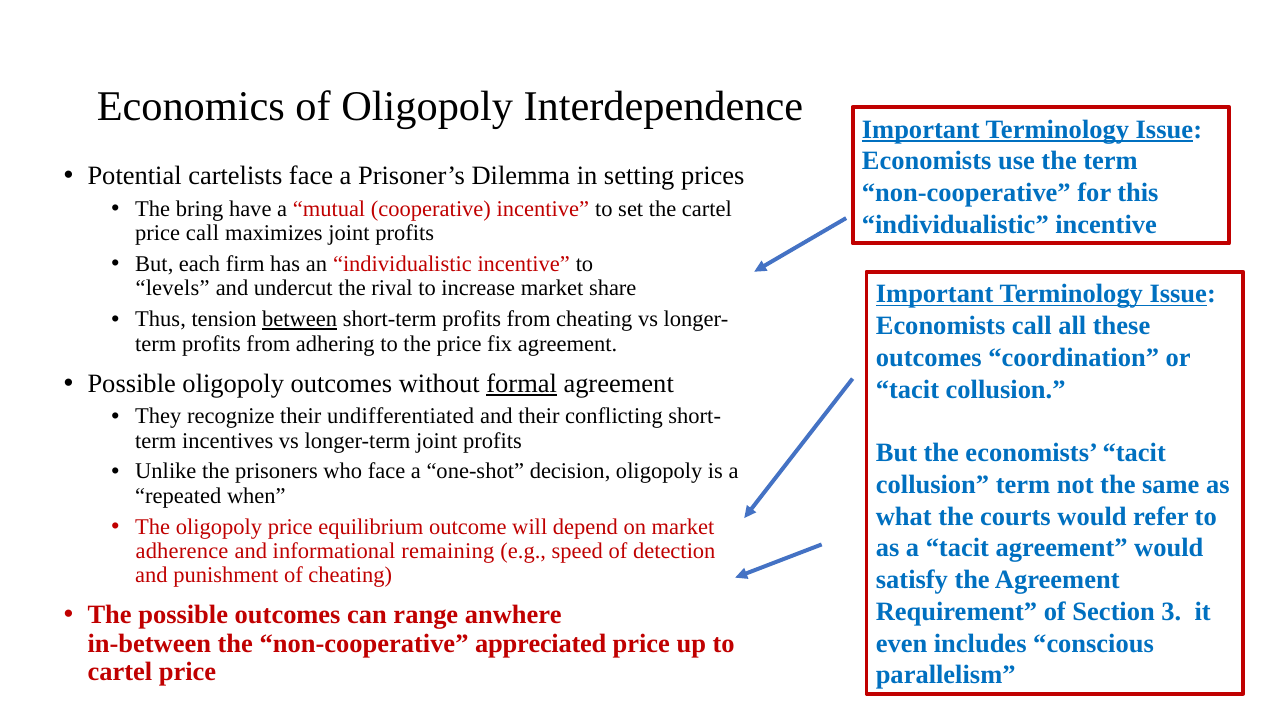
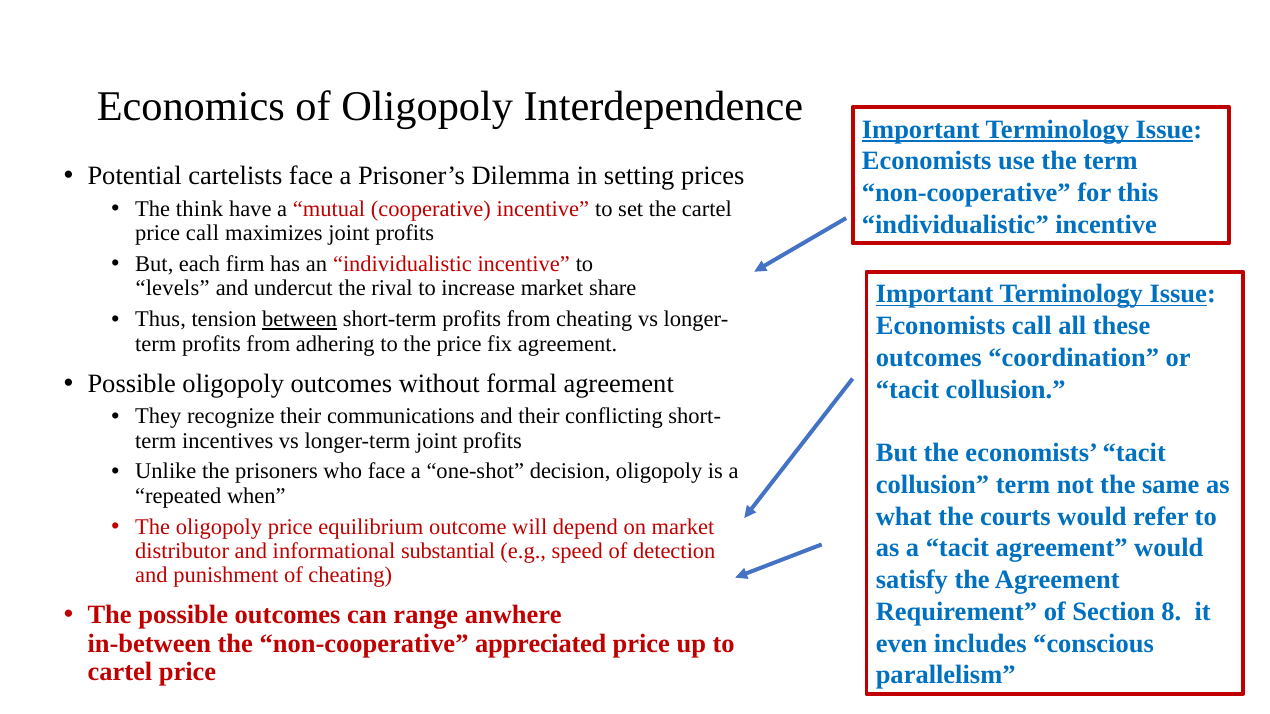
bring: bring -> think
formal underline: present -> none
undifferentiated: undifferentiated -> communications
adherence: adherence -> distributor
remaining: remaining -> substantial
3: 3 -> 8
